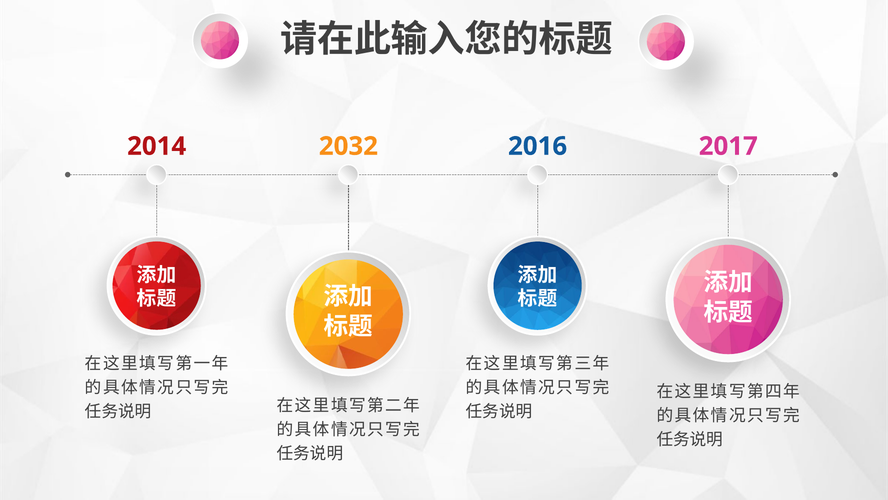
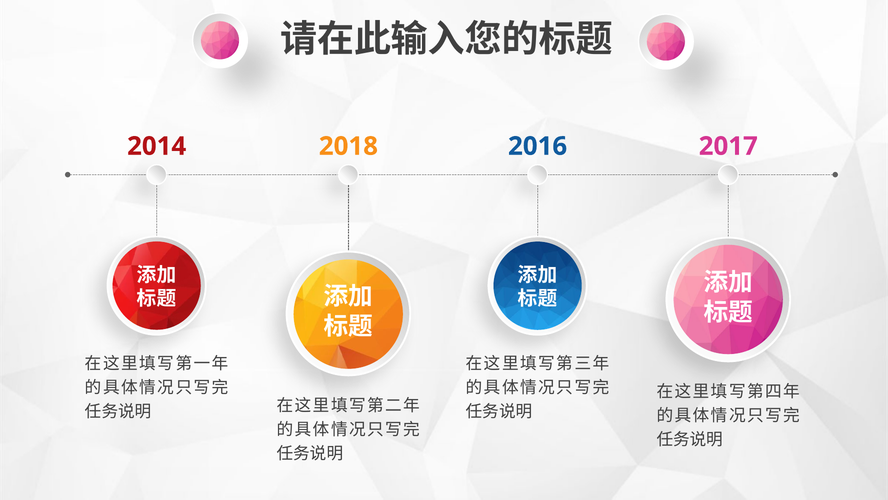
2032: 2032 -> 2018
